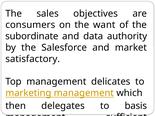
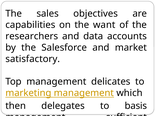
consumers: consumers -> capabilities
subordinate: subordinate -> researchers
data authority: authority -> accounts
